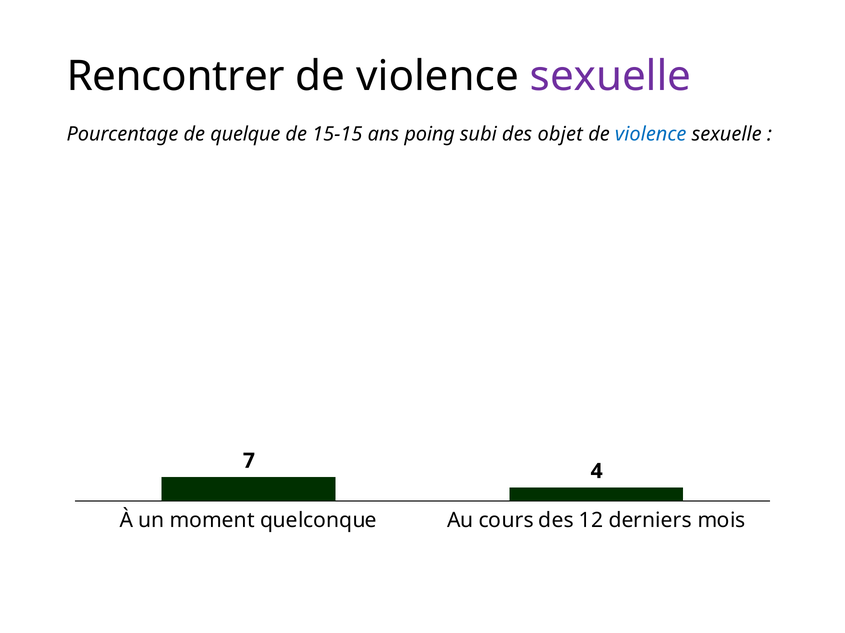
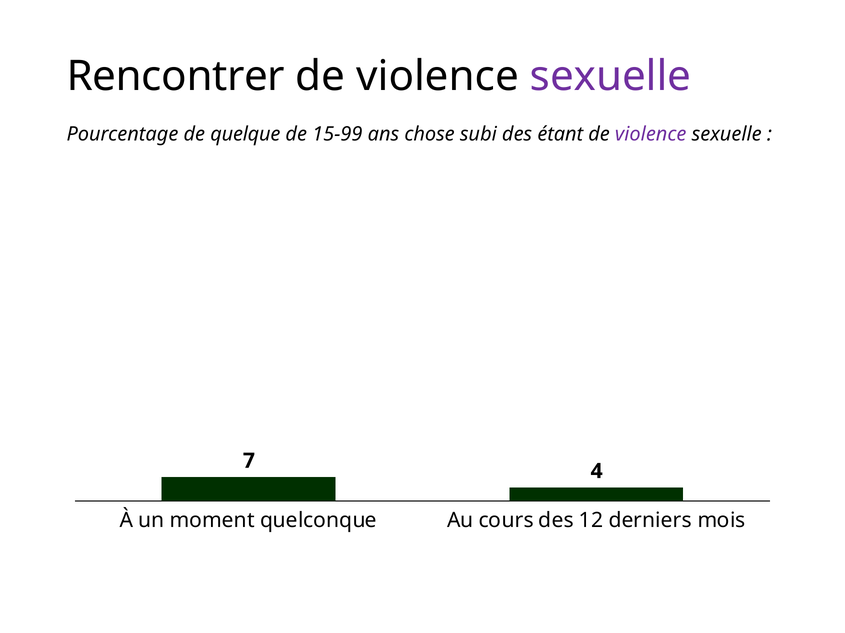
15-15: 15-15 -> 15-99
poing: poing -> chose
objet: objet -> étant
violence at (651, 135) colour: blue -> purple
